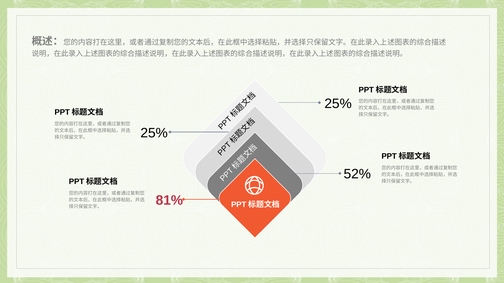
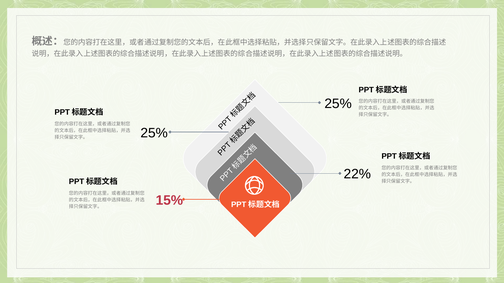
52%: 52% -> 22%
81%: 81% -> 15%
